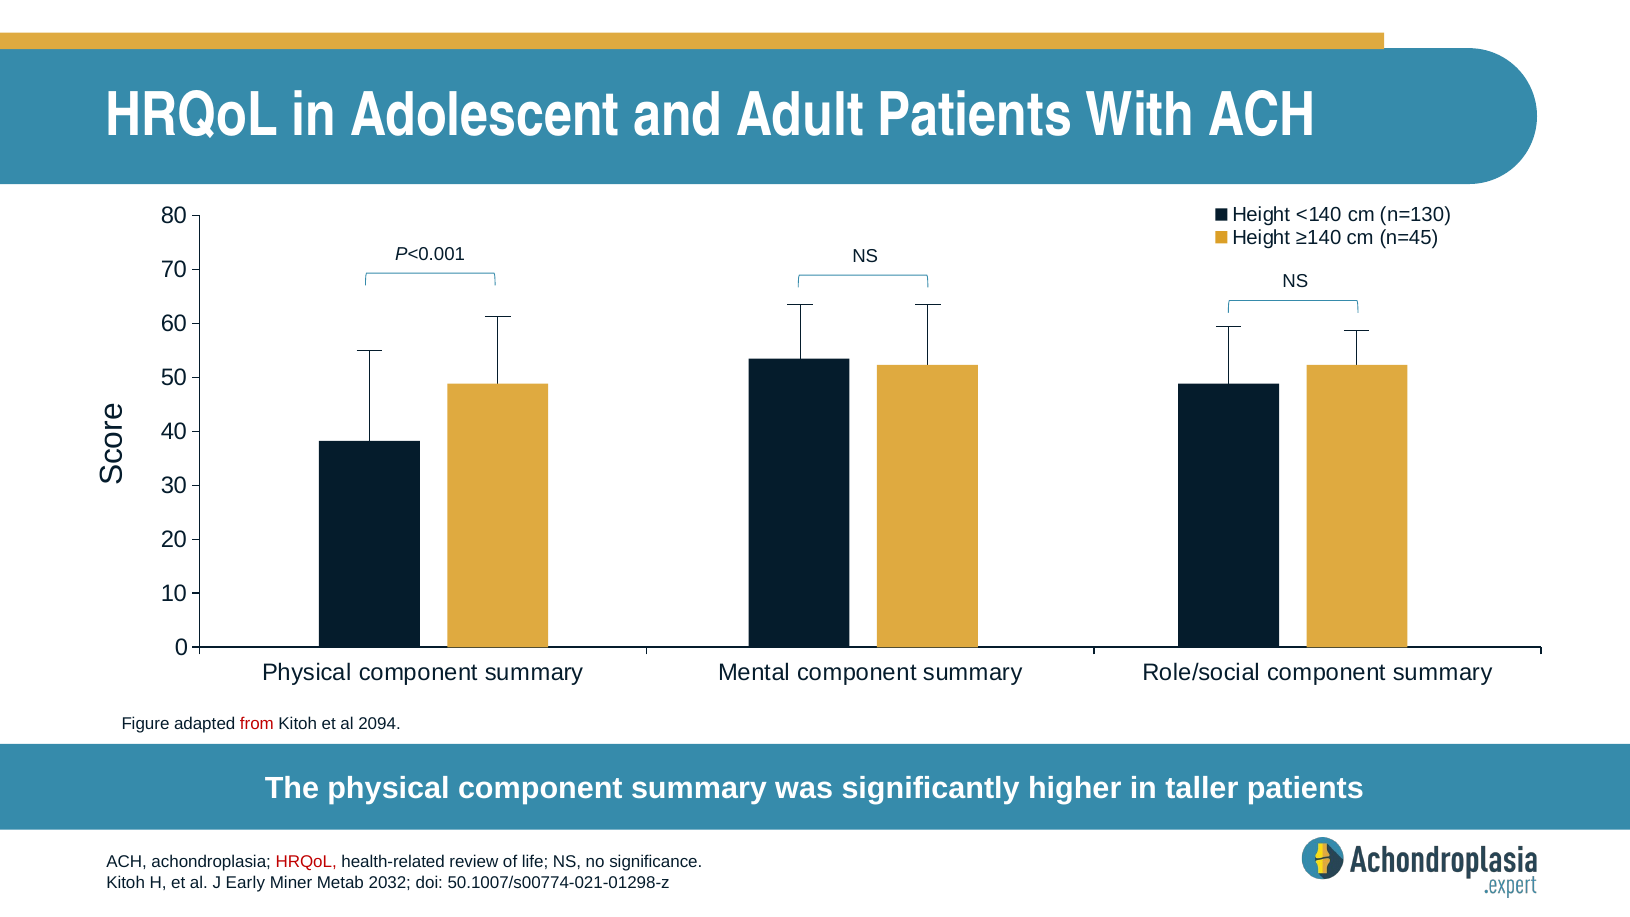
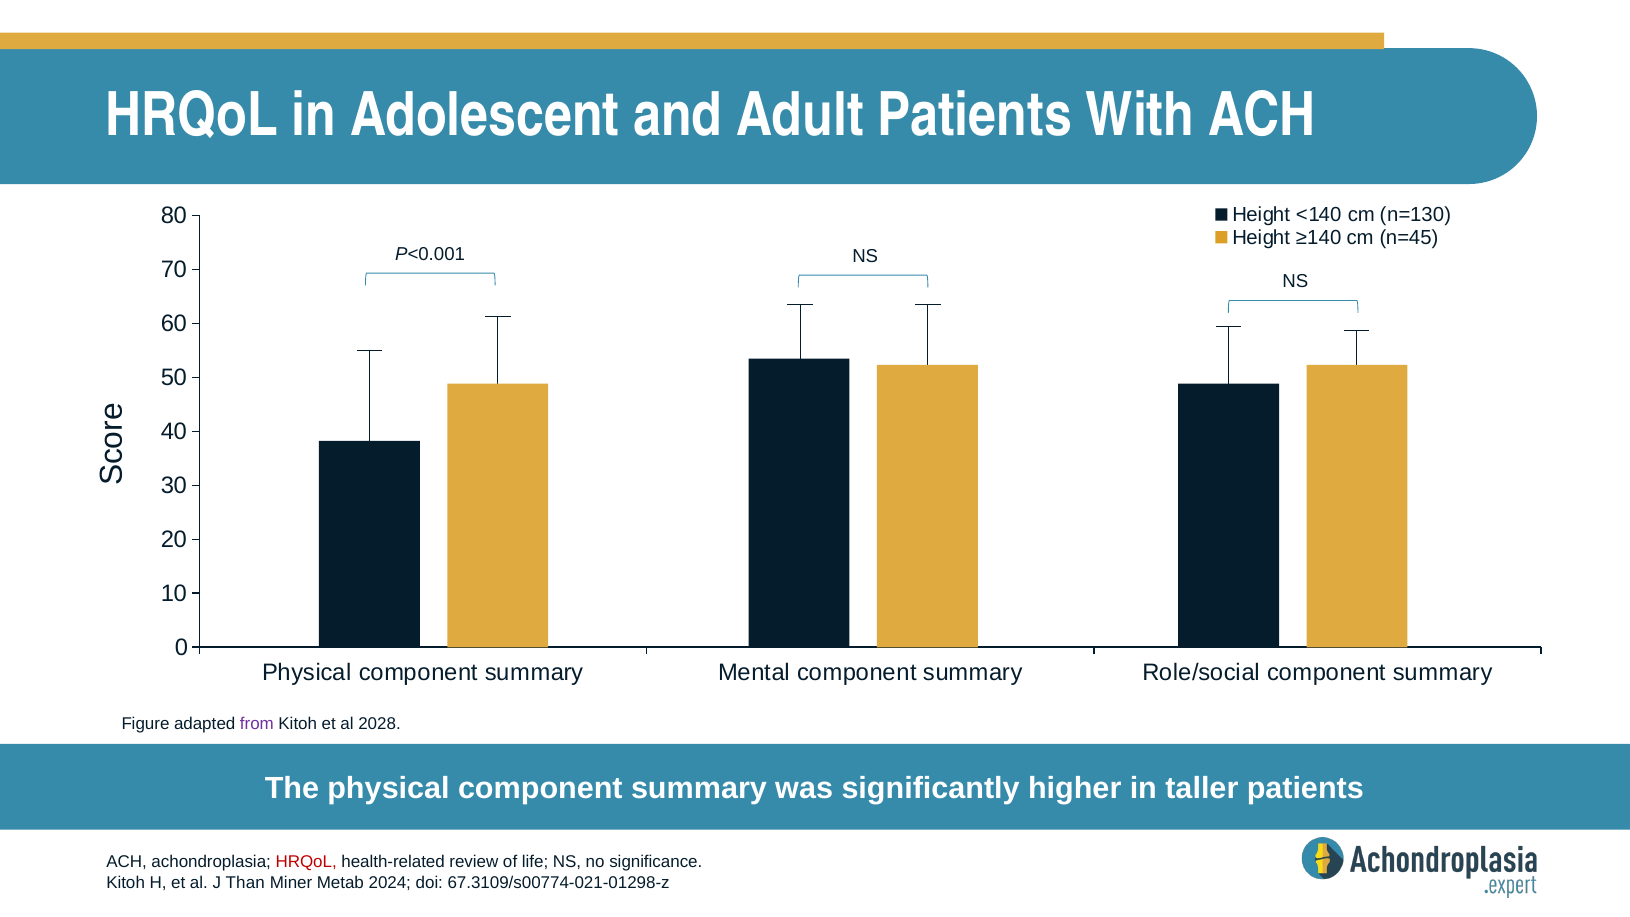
from colour: red -> purple
2094: 2094 -> 2028
Early: Early -> Than
2032: 2032 -> 2024
50.1007/s00774-021-01298-z: 50.1007/s00774-021-01298-z -> 67.3109/s00774-021-01298-z
